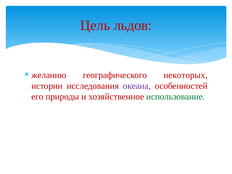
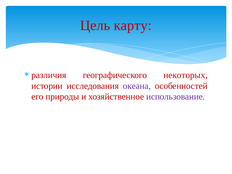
льдов: льдов -> карту
желанию: желанию -> различия
использование colour: green -> purple
